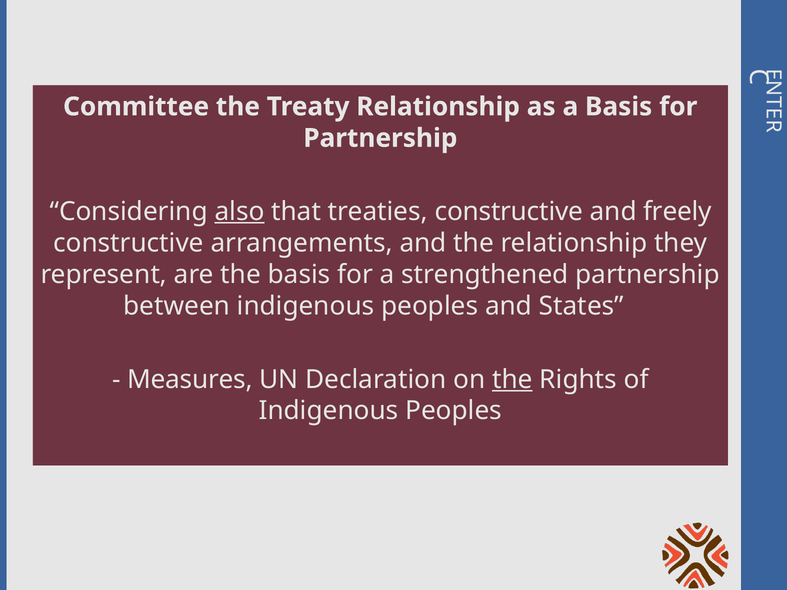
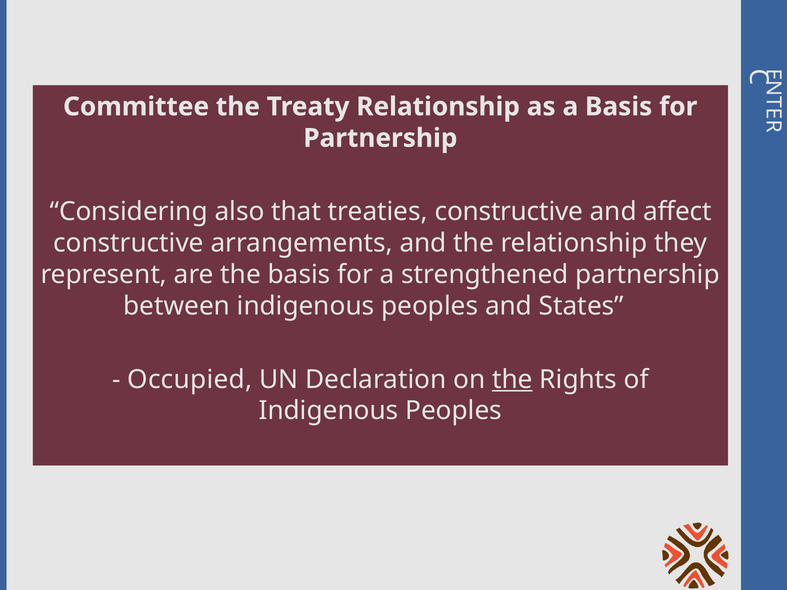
also underline: present -> none
freely: freely -> affect
Measures: Measures -> Occupied
